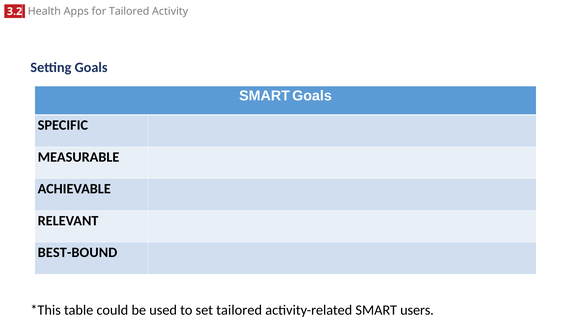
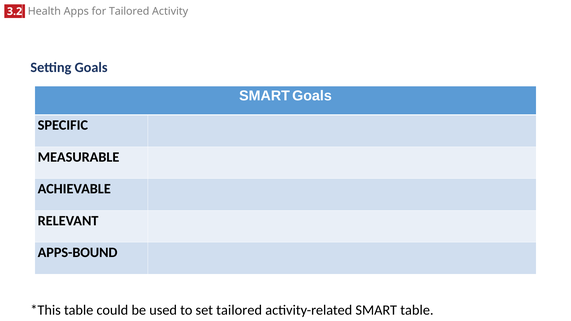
BEST-BOUND: BEST-BOUND -> APPS-BOUND
SMART users: users -> table
